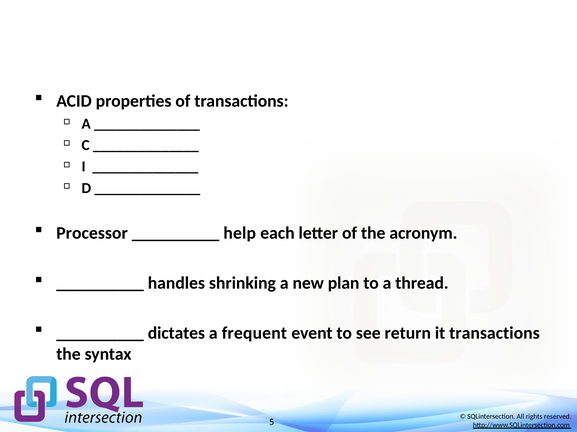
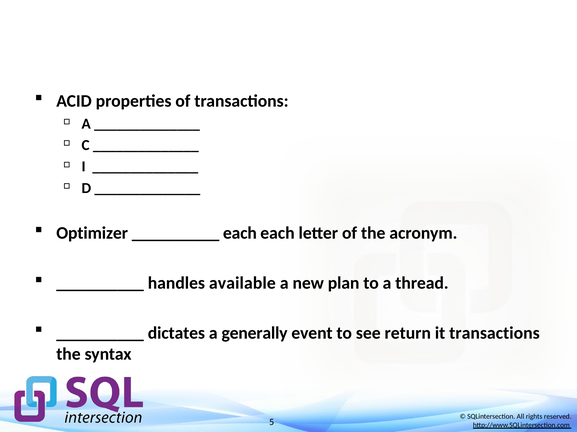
Processor: Processor -> Optimizer
help at (240, 234): help -> each
shrinking: shrinking -> available
frequent: frequent -> generally
